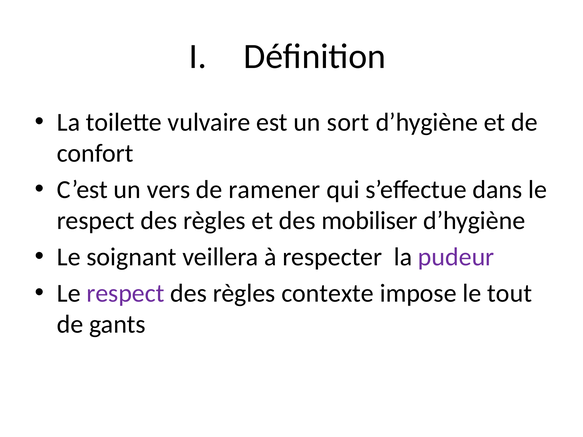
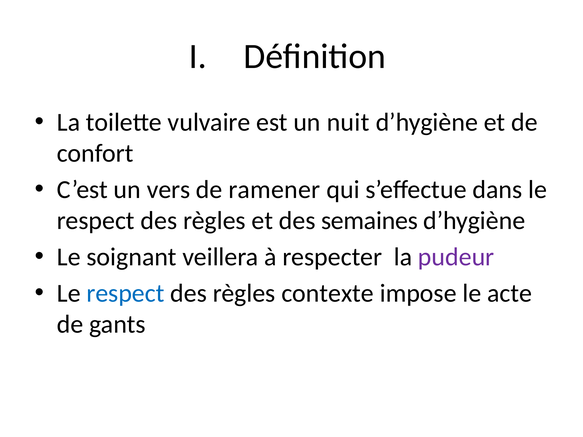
sort: sort -> nuit
mobiliser: mobiliser -> semaines
respect at (125, 293) colour: purple -> blue
tout: tout -> acte
